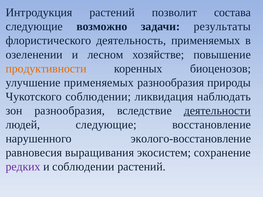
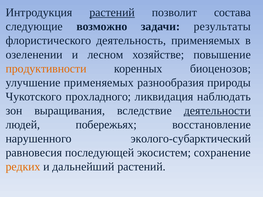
растений at (112, 13) underline: none -> present
Чукотского соблюдении: соблюдении -> прохладного
зон разнообразия: разнообразия -> выращивания
людей следующие: следующие -> побережьях
эколого-восстановление: эколого-восстановление -> эколого-субарктический
выращивания: выращивания -> последующей
редких colour: purple -> orange
и соблюдении: соблюдении -> дальнейший
